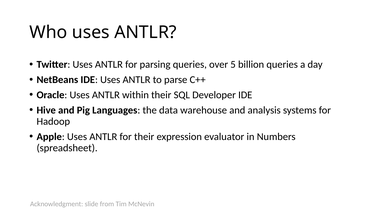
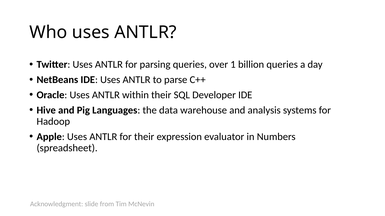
5: 5 -> 1
